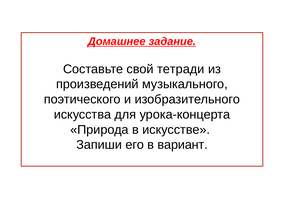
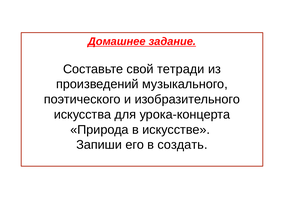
вариант: вариант -> создать
